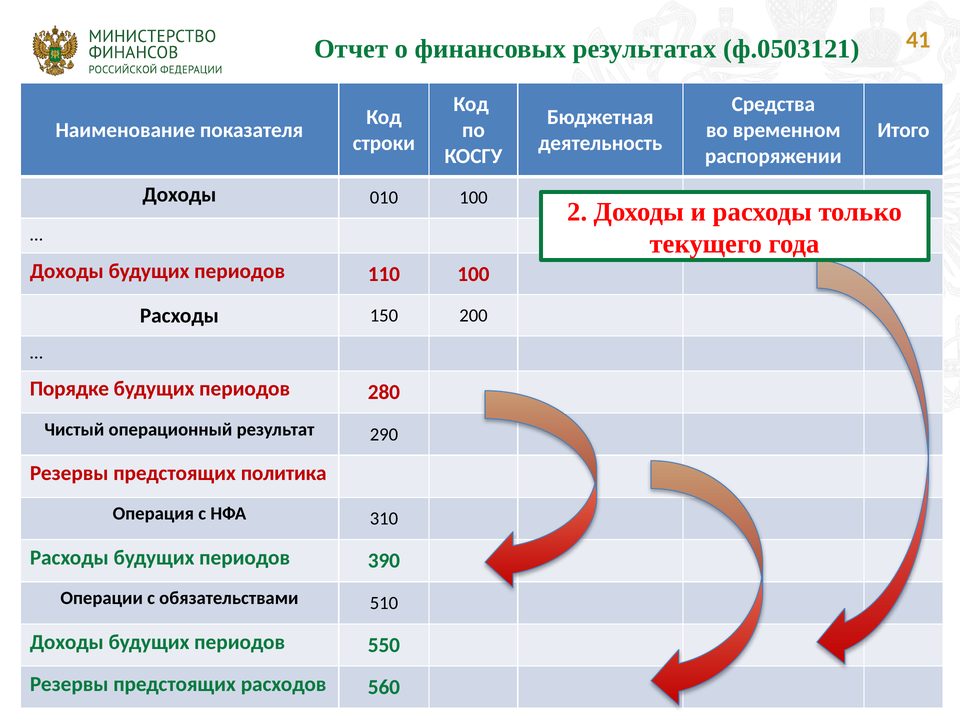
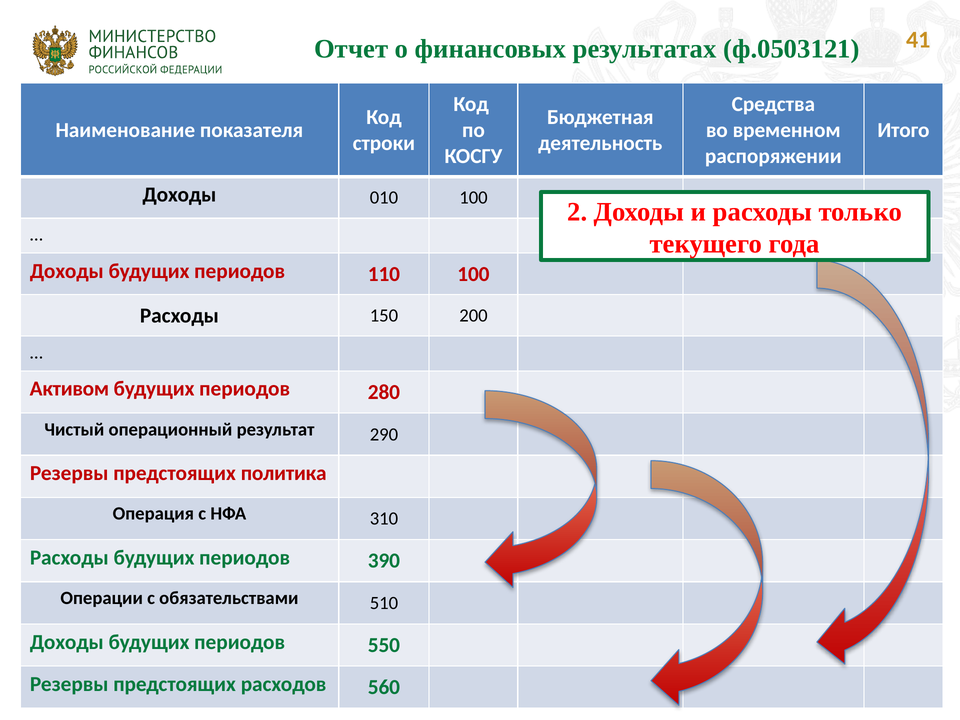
Порядке: Порядке -> Активом
